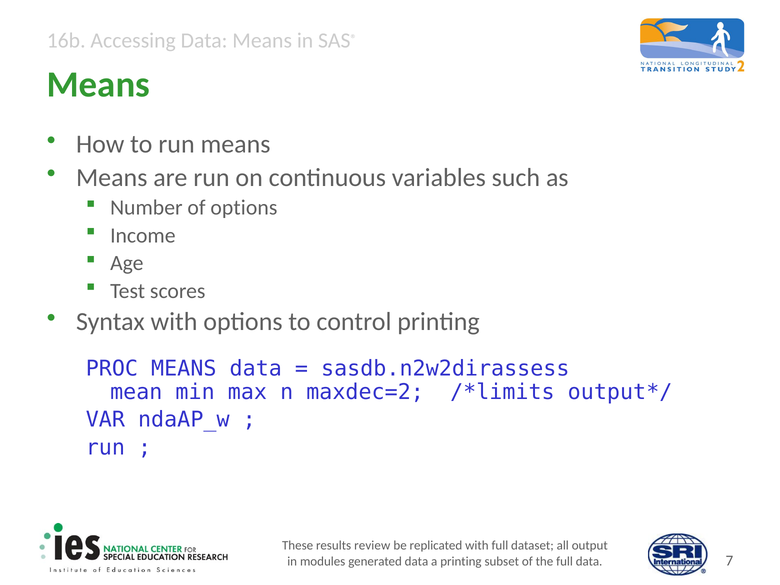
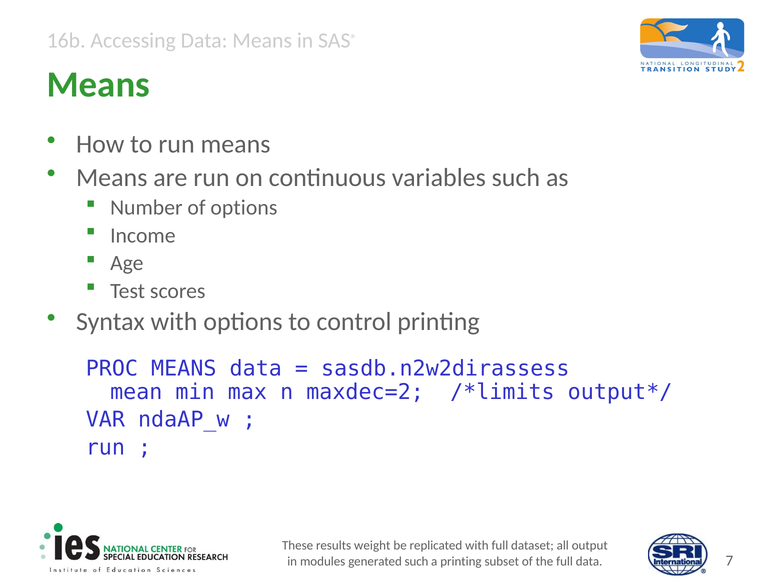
review: review -> weight
generated data: data -> such
